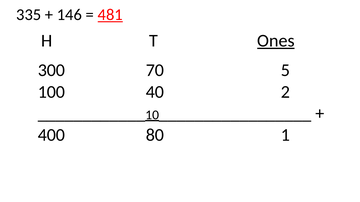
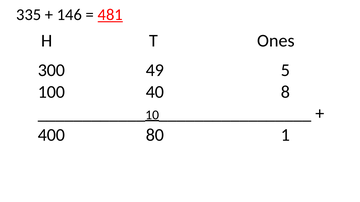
Ones underline: present -> none
70: 70 -> 49
2: 2 -> 8
